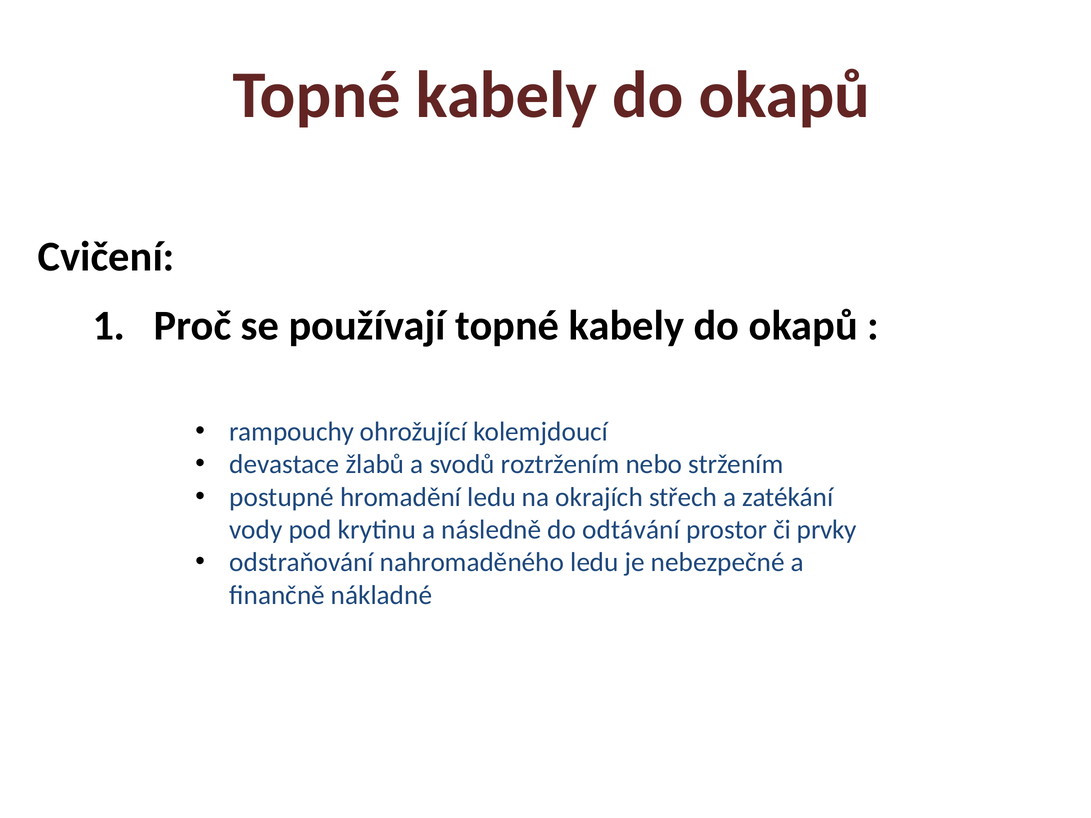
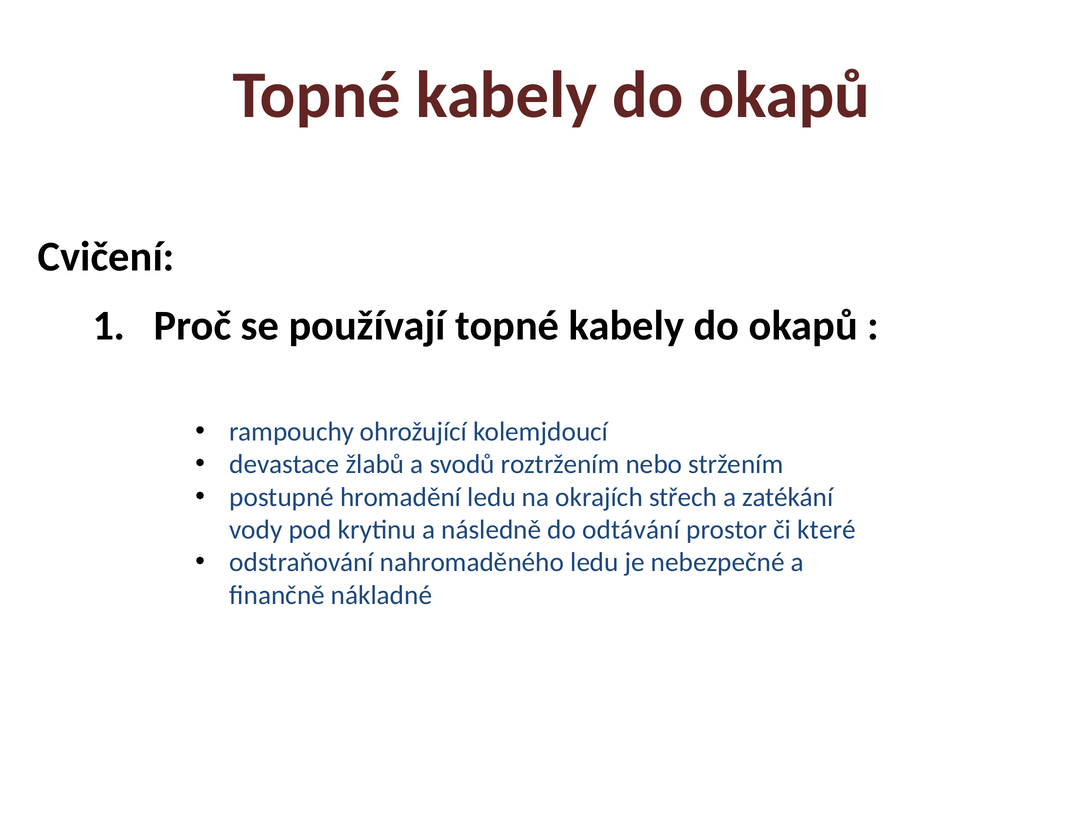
prvky: prvky -> které
